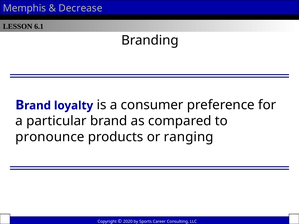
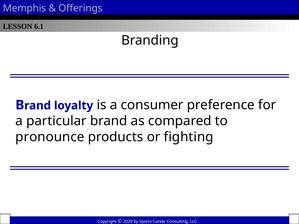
Decrease: Decrease -> Offerings
ranging: ranging -> fighting
